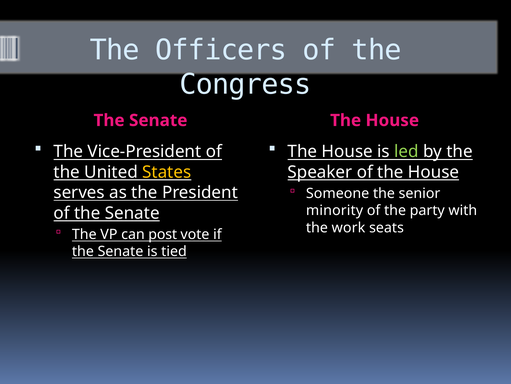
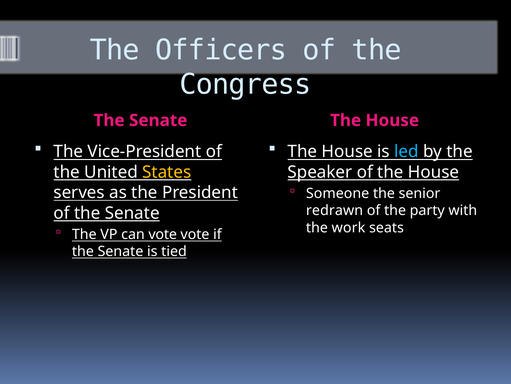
led colour: light green -> light blue
minority: minority -> redrawn
can post: post -> vote
